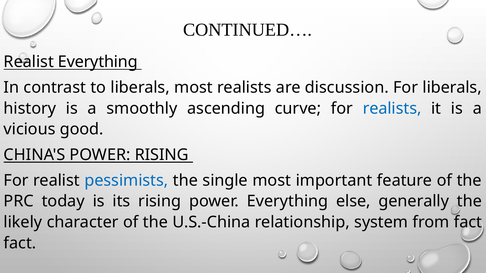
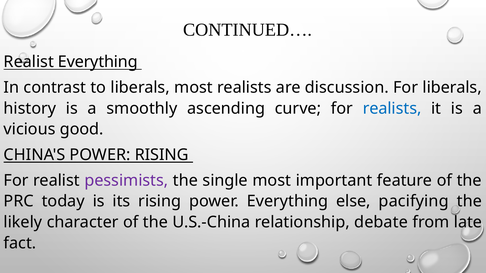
pessimists colour: blue -> purple
generally: generally -> pacifying
system: system -> debate
from fact: fact -> late
